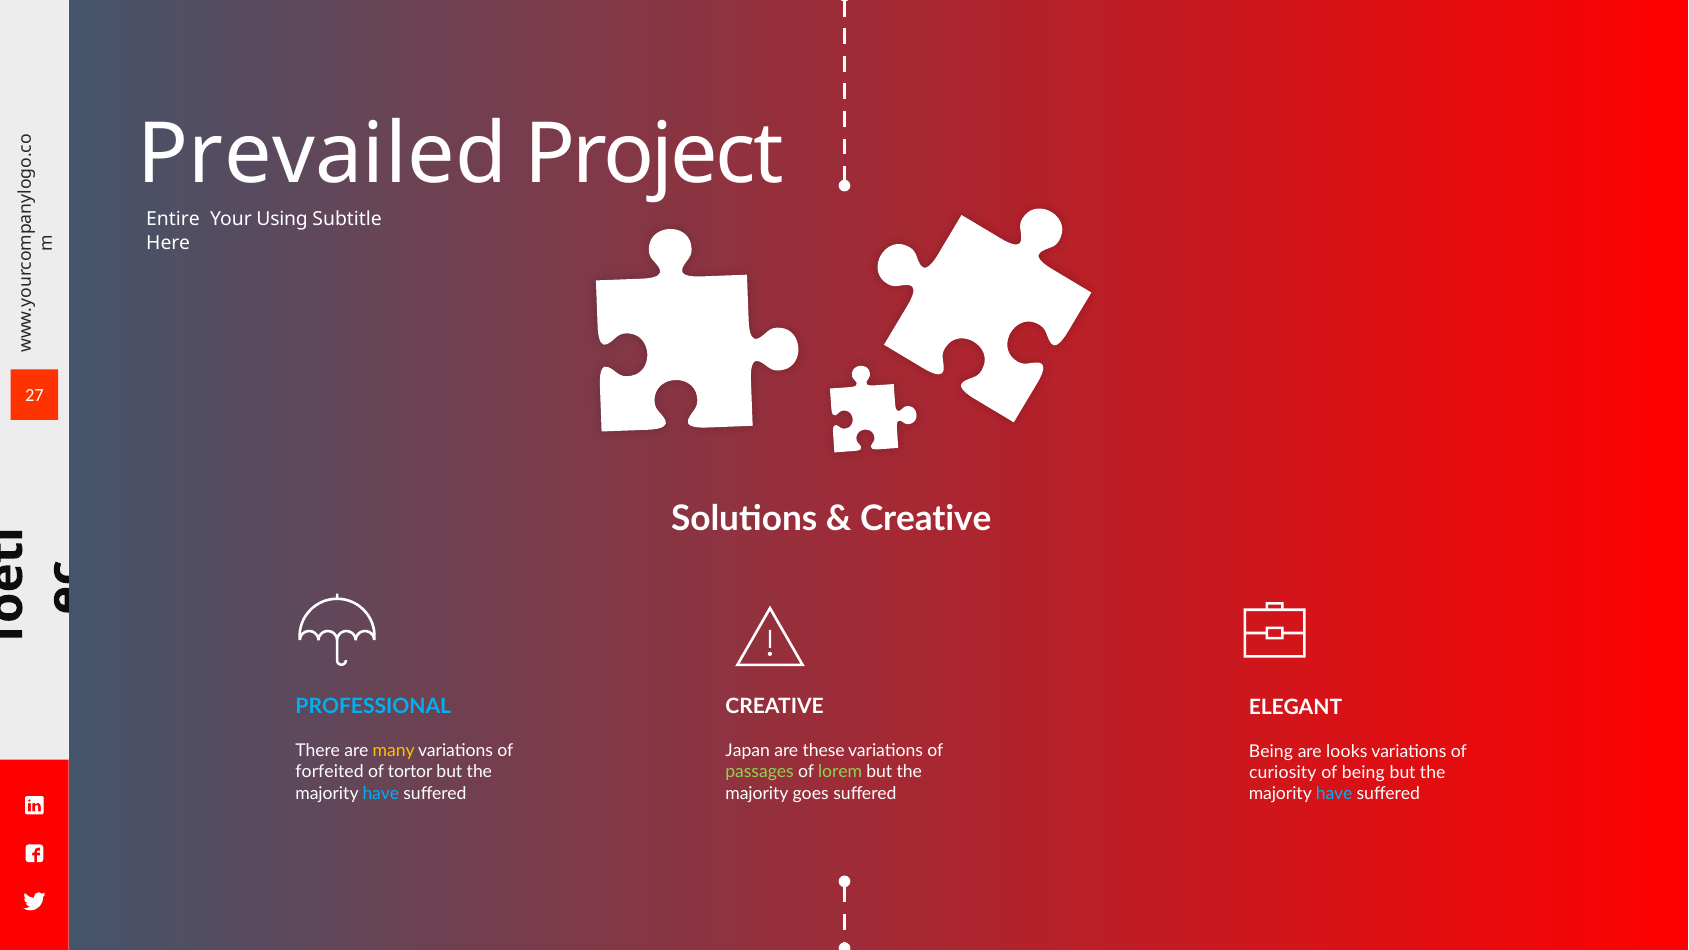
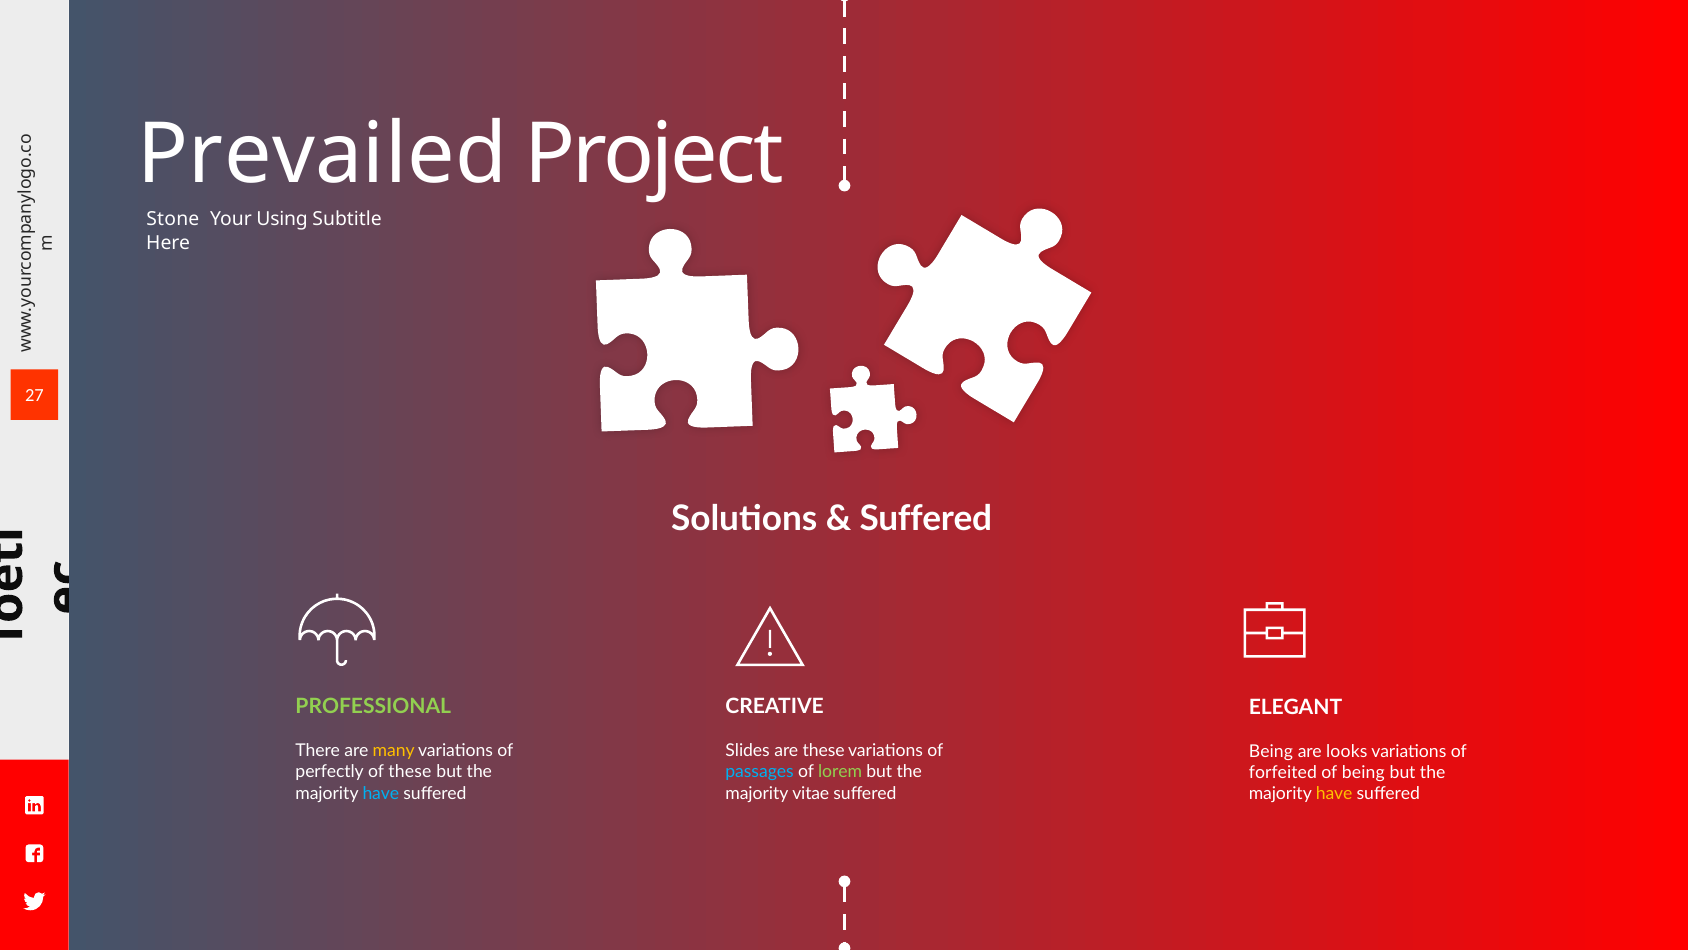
Entire: Entire -> Stone
Creative at (926, 519): Creative -> Suffered
PROFESSIONAL colour: light blue -> light green
Japan: Japan -> Slides
forfeited: forfeited -> perfectly
of tortor: tortor -> these
passages colour: light green -> light blue
curiosity: curiosity -> forfeited
goes: goes -> vitae
have at (1334, 794) colour: light blue -> yellow
